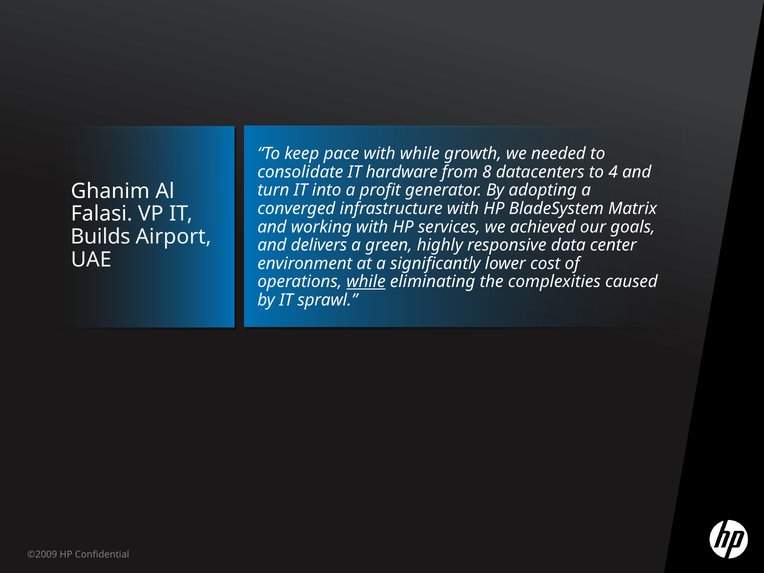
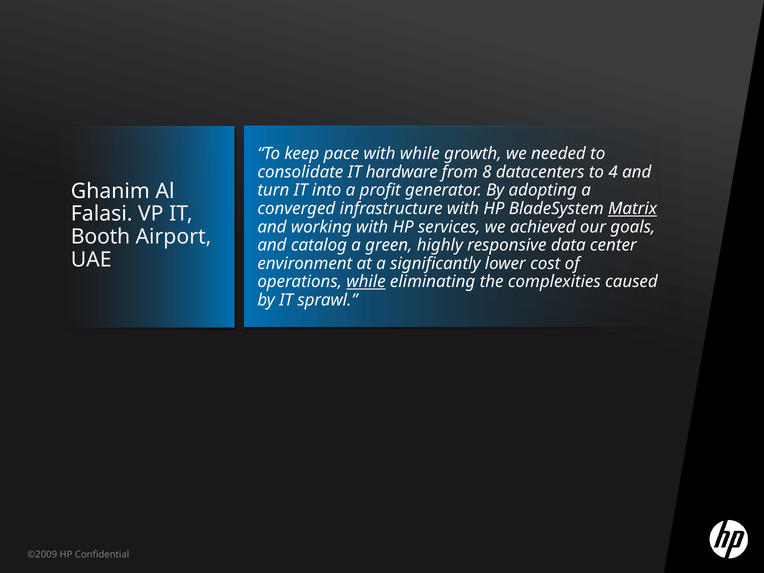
Matrix underline: none -> present
Builds: Builds -> Booth
delivers: delivers -> catalog
